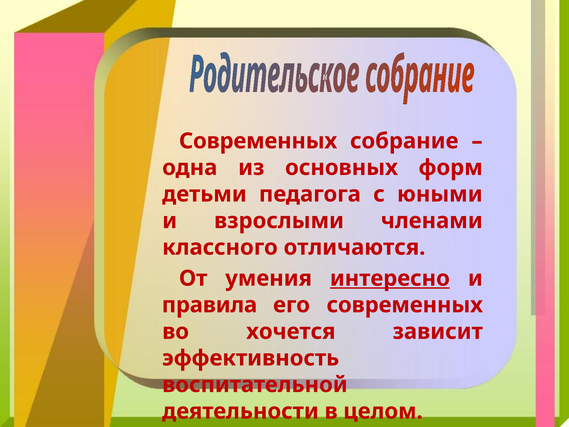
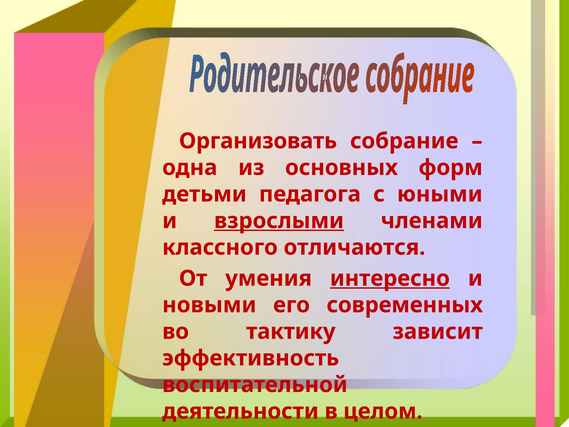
Современных at (258, 141): Современных -> Организовать
взрослыми underline: none -> present
правила: правила -> новыми
хочется: хочется -> тактику
